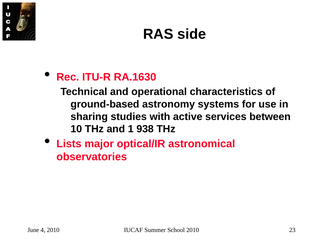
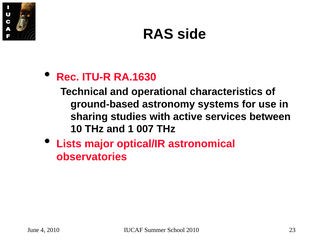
938: 938 -> 007
